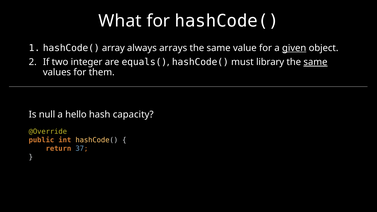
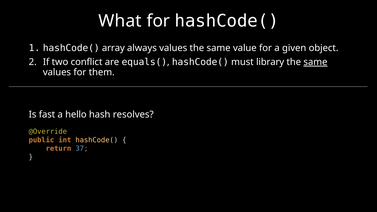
always arrays: arrays -> values
given underline: present -> none
integer: integer -> conflict
null: null -> fast
capacity: capacity -> resolves
